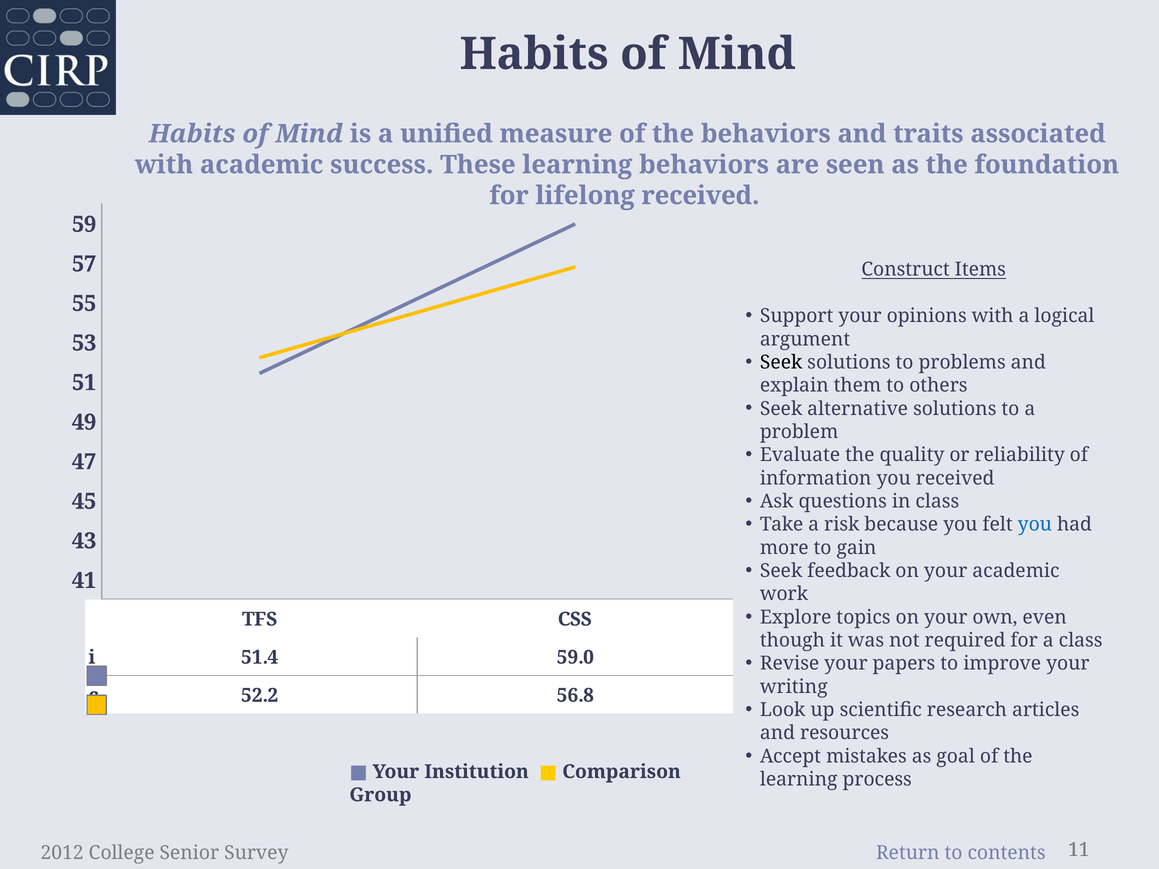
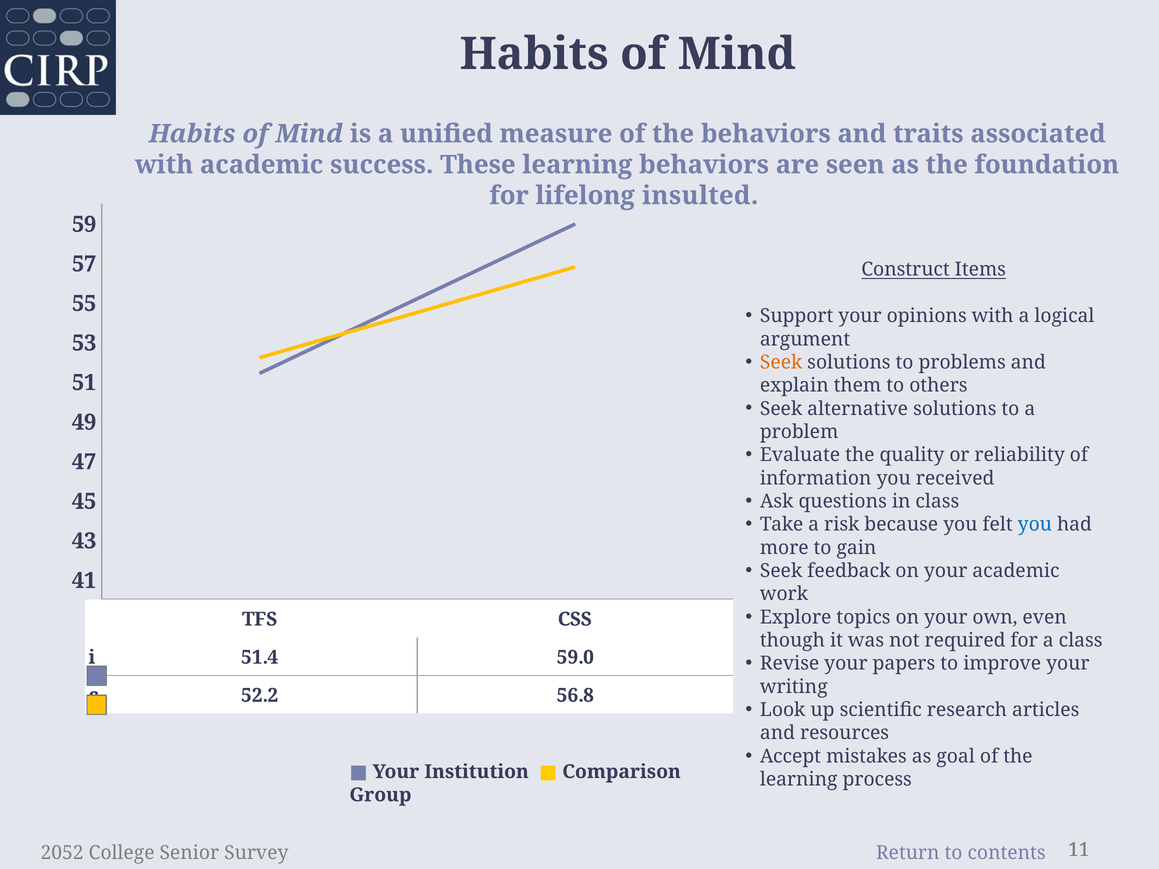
lifelong received: received -> insulted
Seek at (781, 362) colour: black -> orange
2012: 2012 -> 2052
